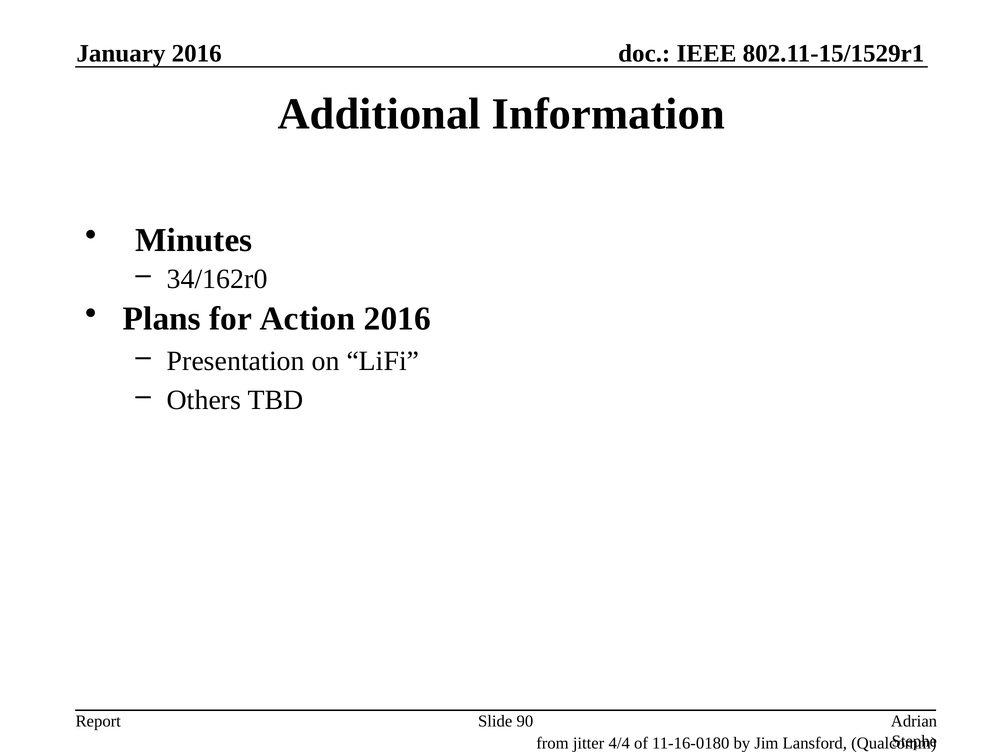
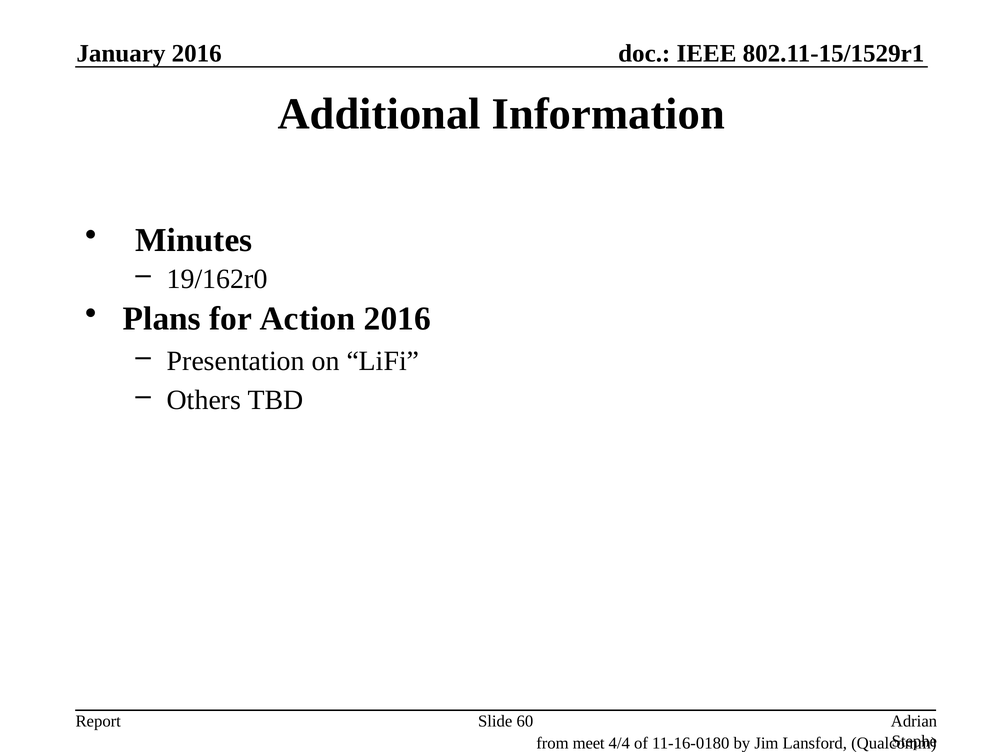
34/162r0: 34/162r0 -> 19/162r0
90: 90 -> 60
jitter: jitter -> meet
